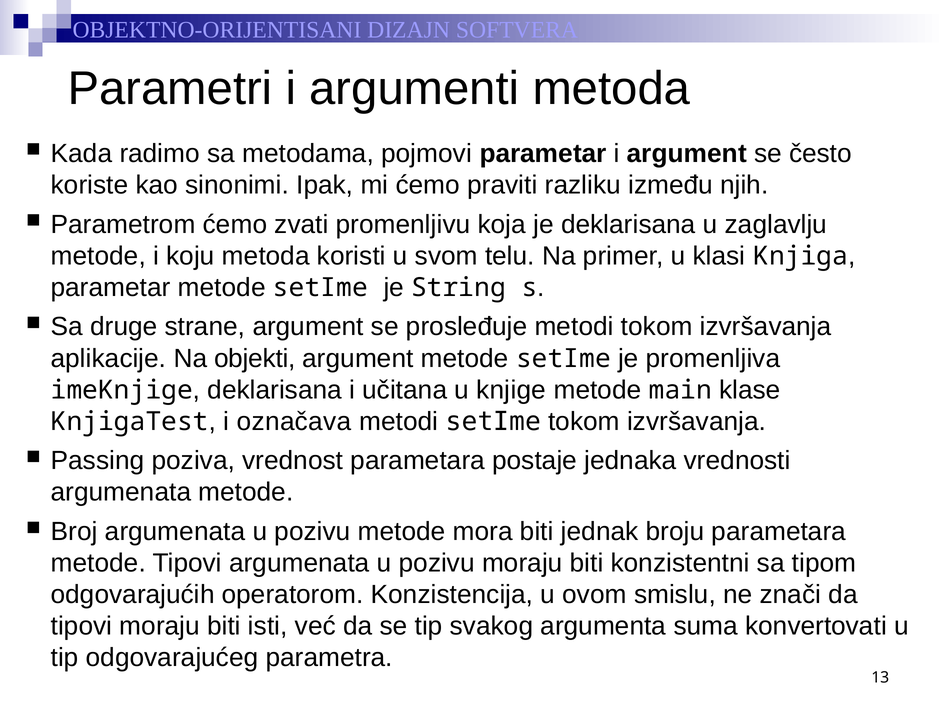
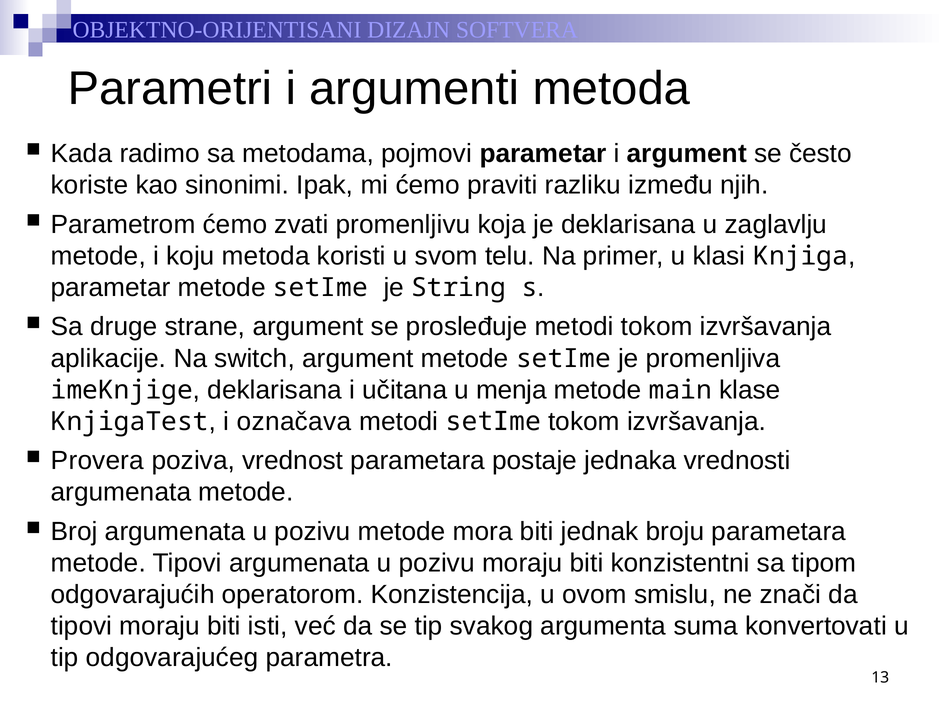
objekti: objekti -> switch
knjige: knjige -> menja
Passing: Passing -> Provera
